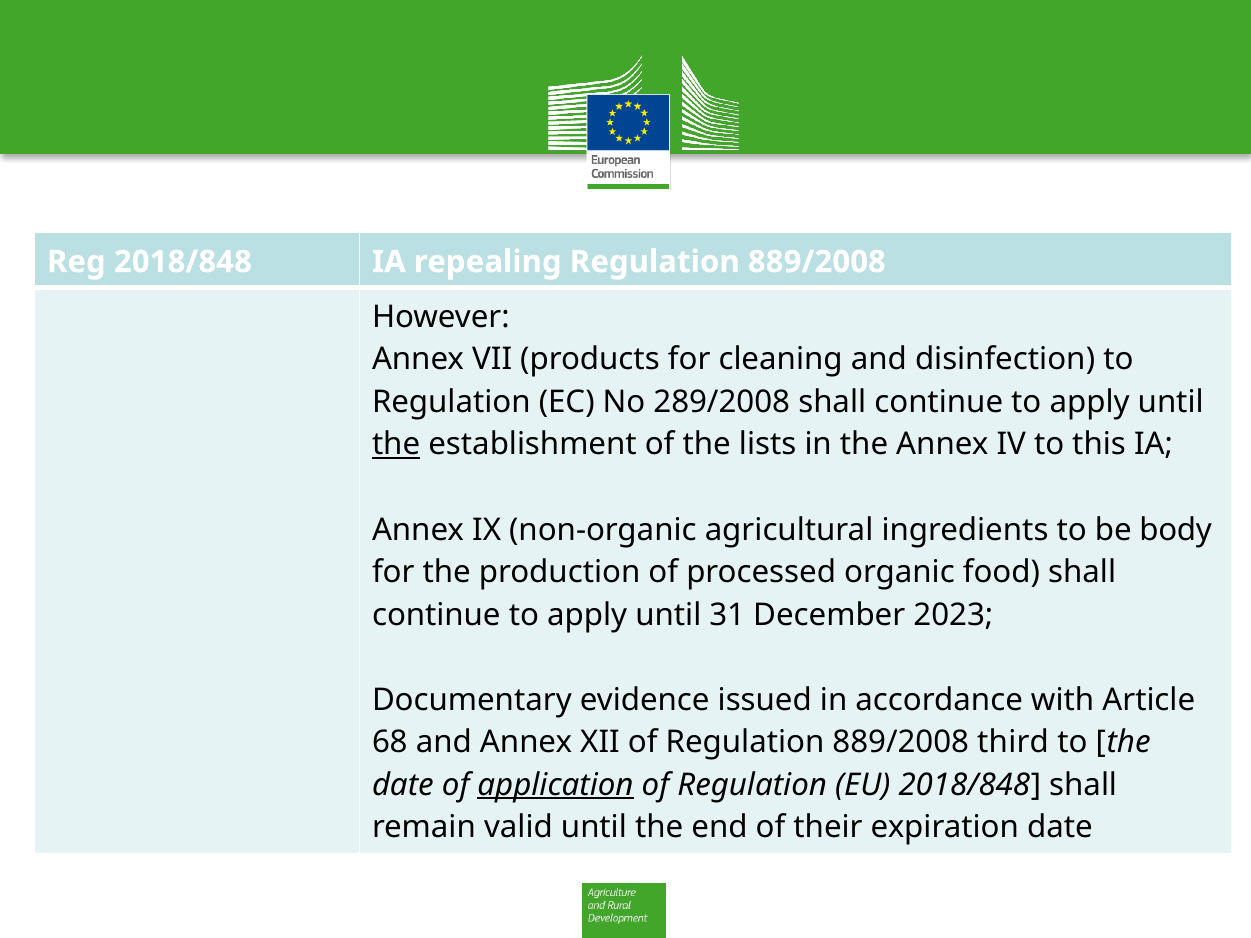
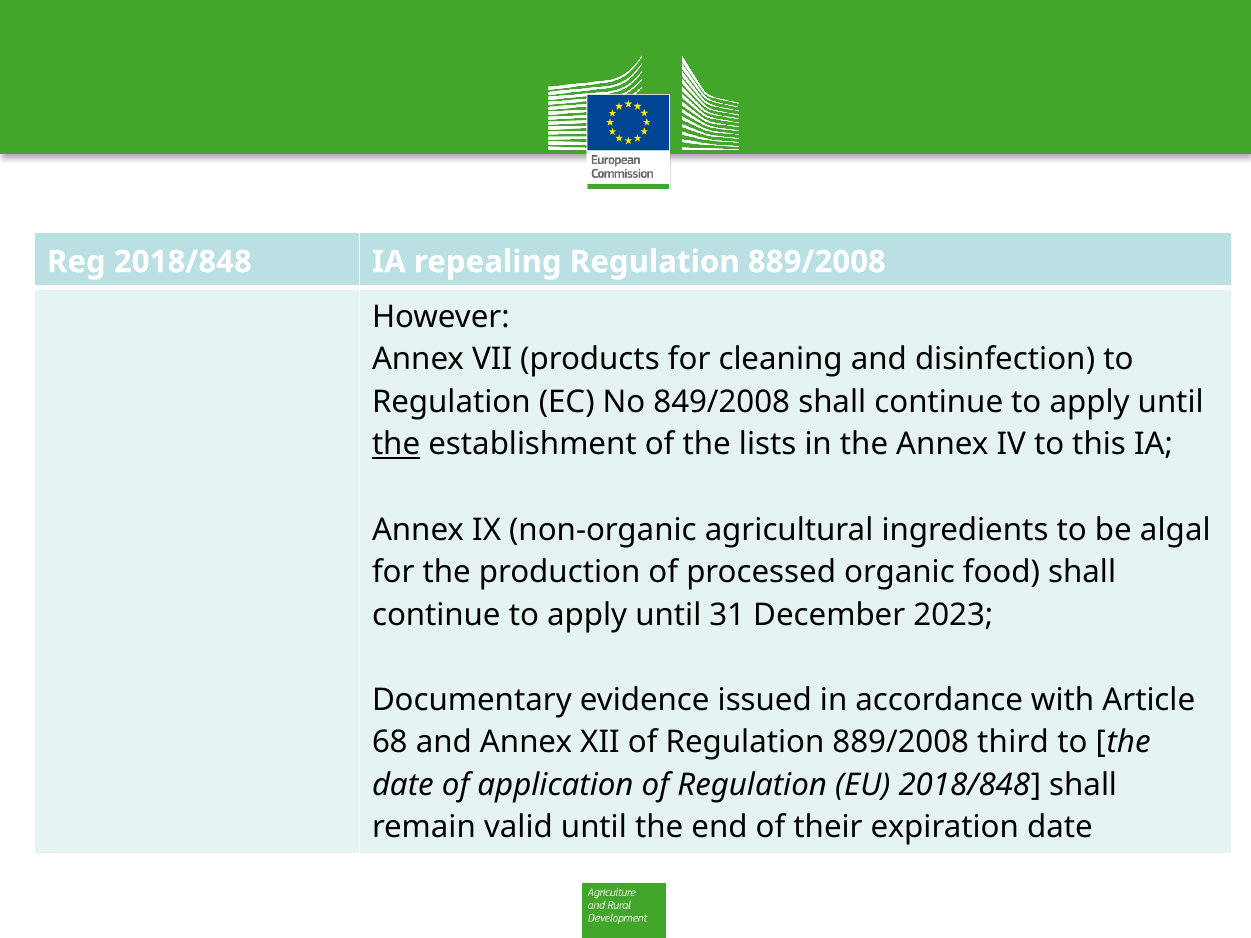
289/2008: 289/2008 -> 849/2008
body: body -> algal
application underline: present -> none
